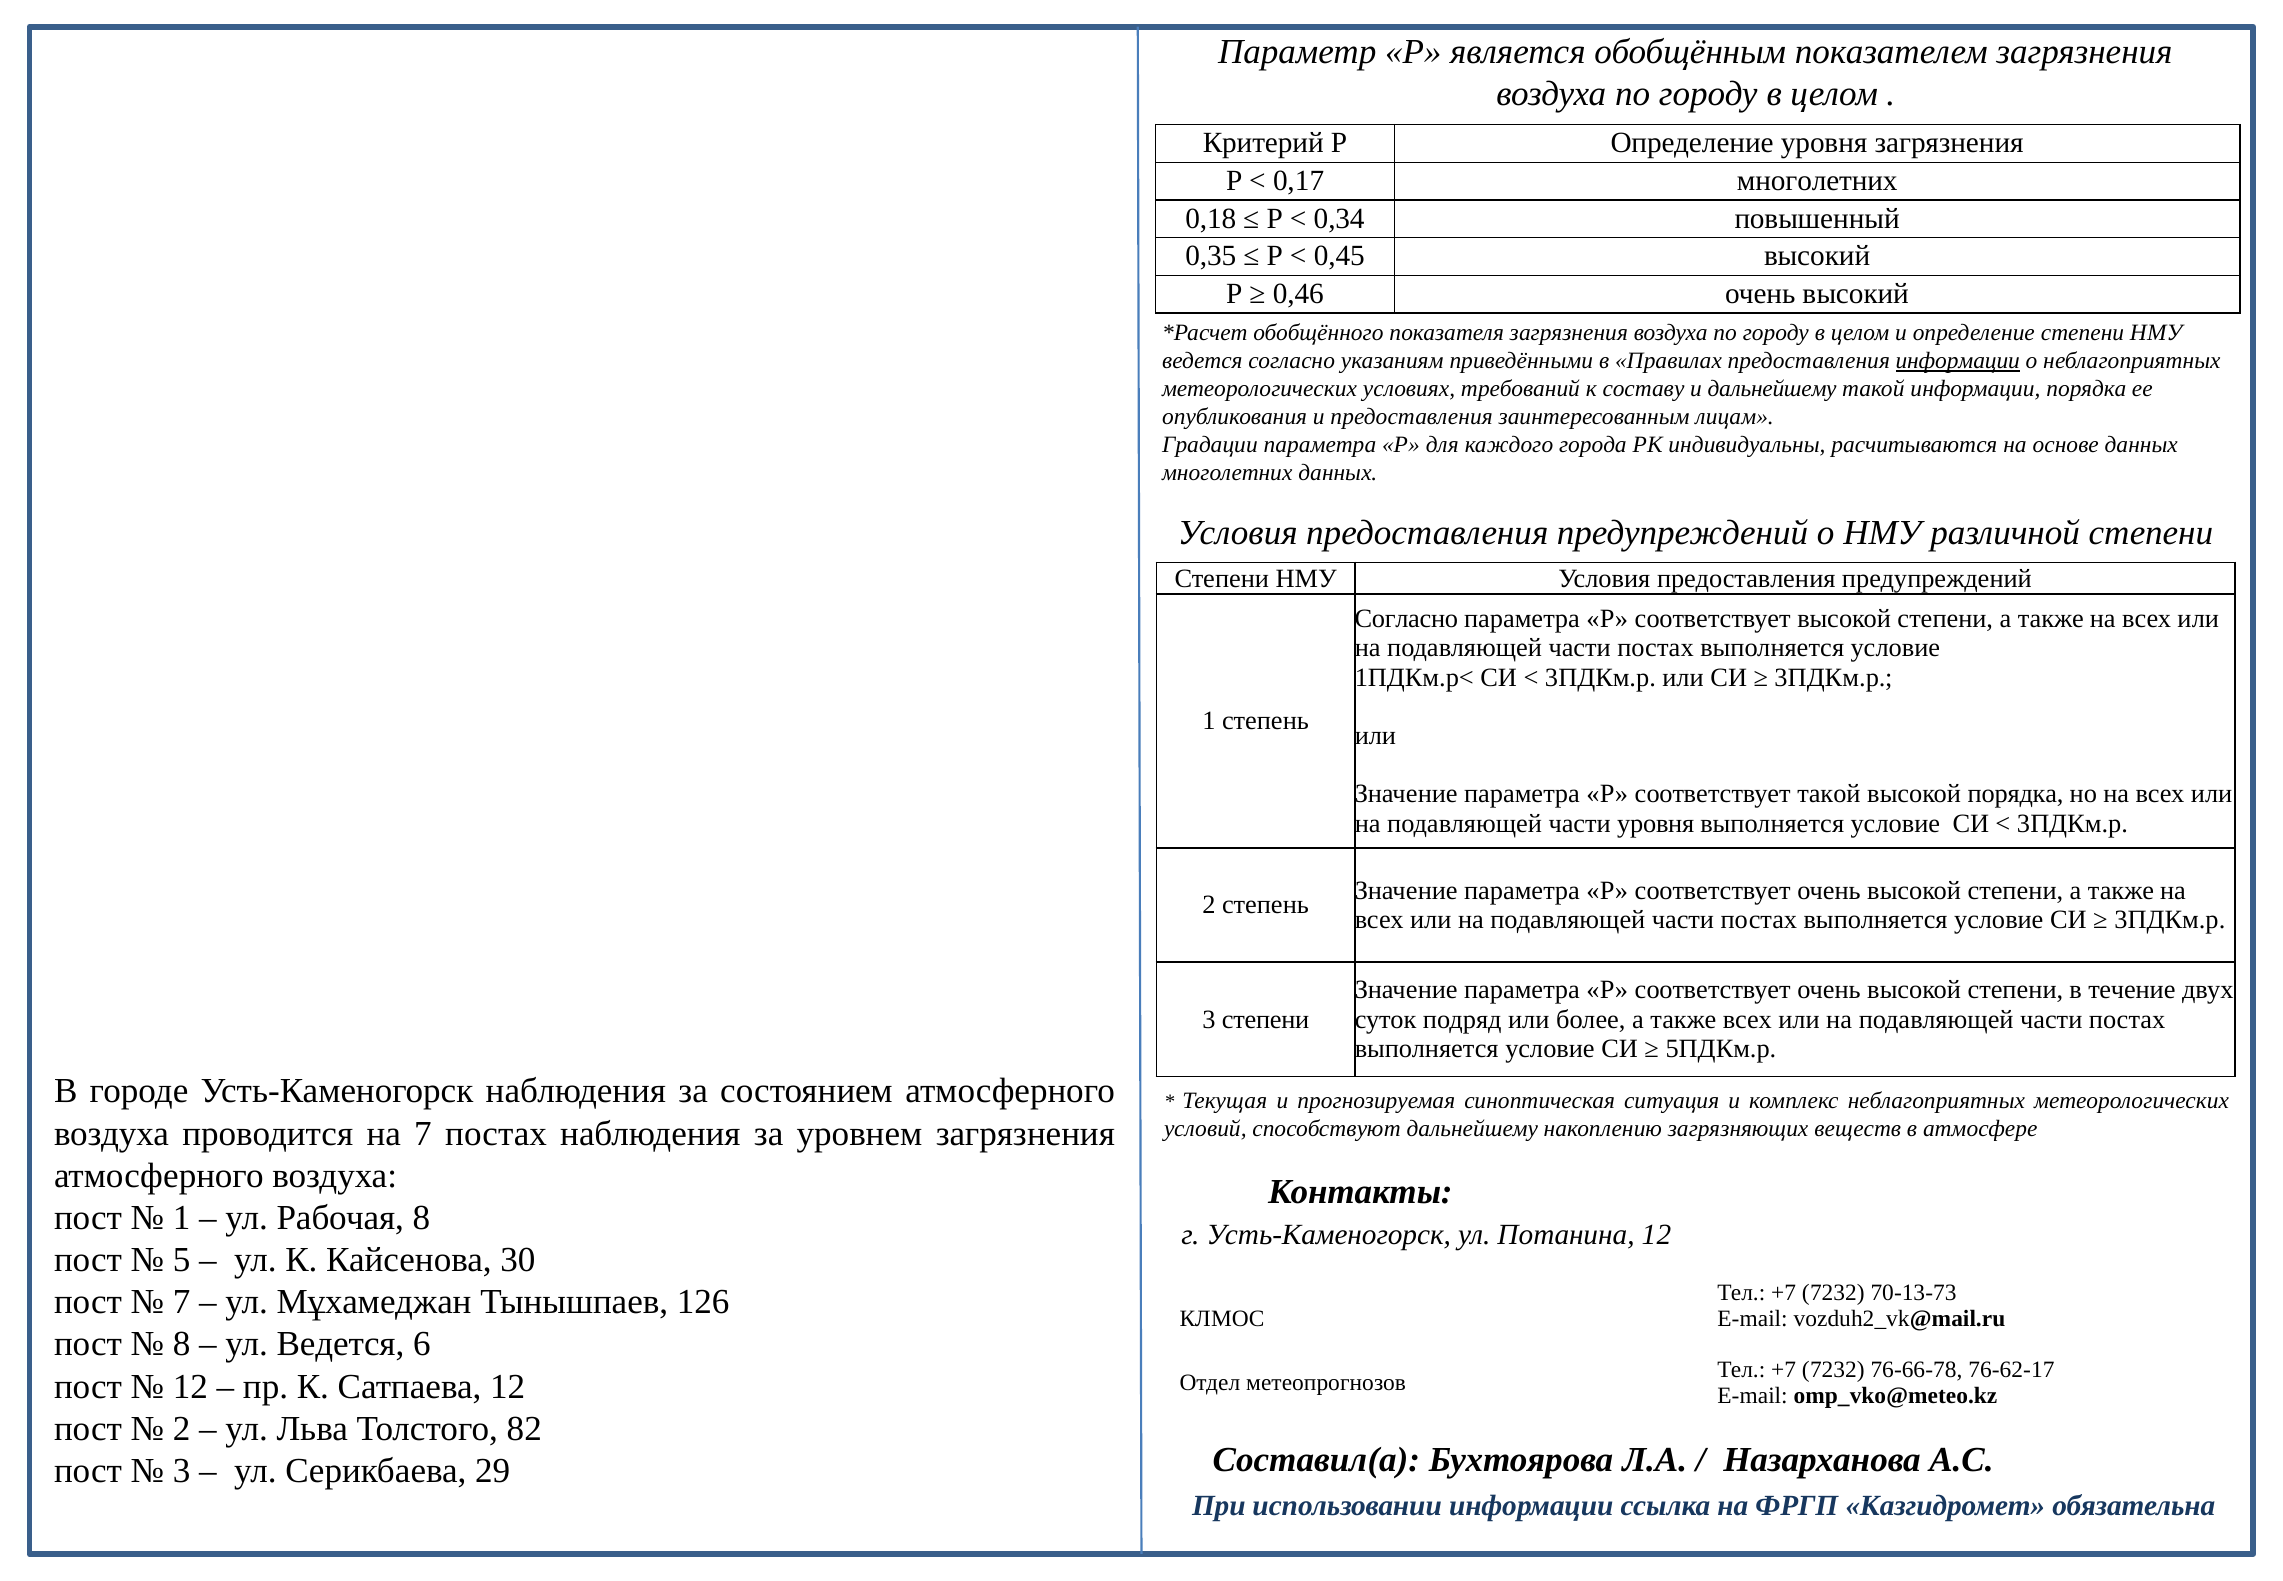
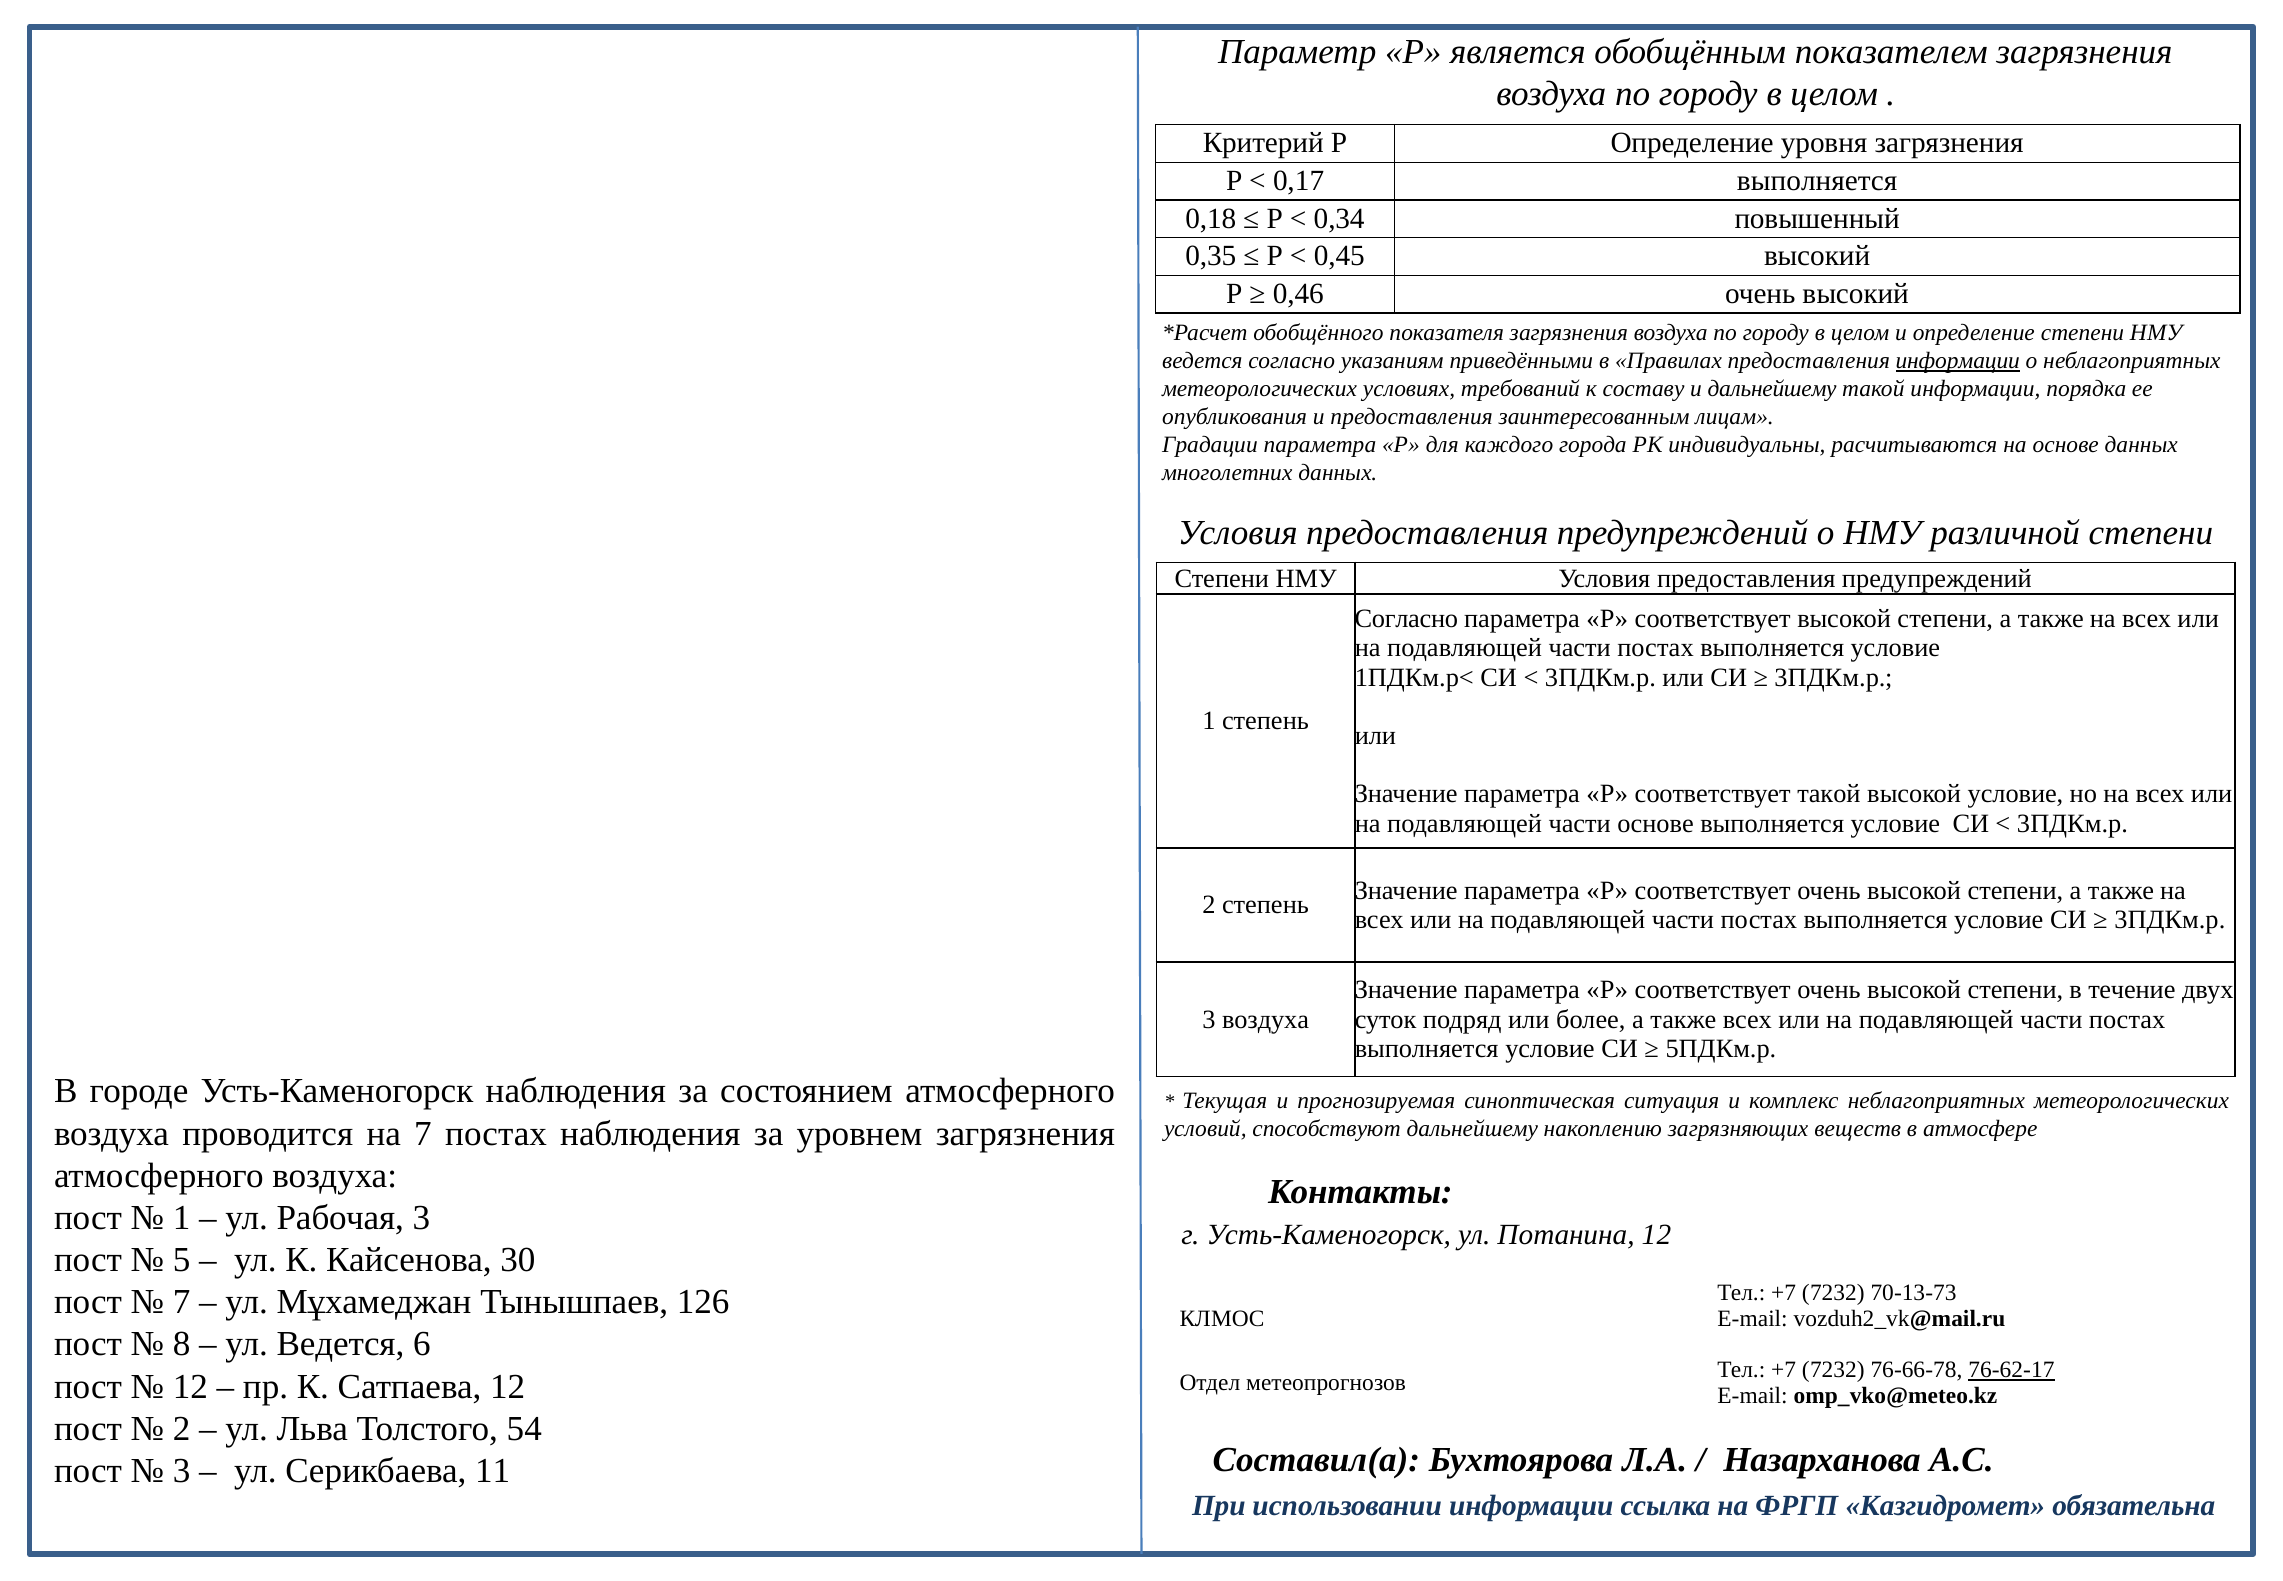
0,17 многолетних: многолетних -> выполняется
высокой порядка: порядка -> условие
части уровня: уровня -> основе
3 степени: степени -> воздуха
Рабочая 8: 8 -> 3
76-62-17 underline: none -> present
82: 82 -> 54
29: 29 -> 11
